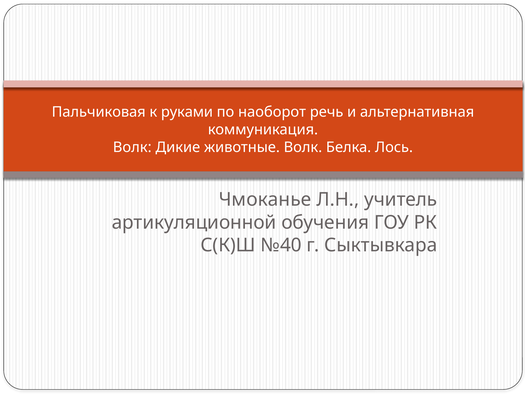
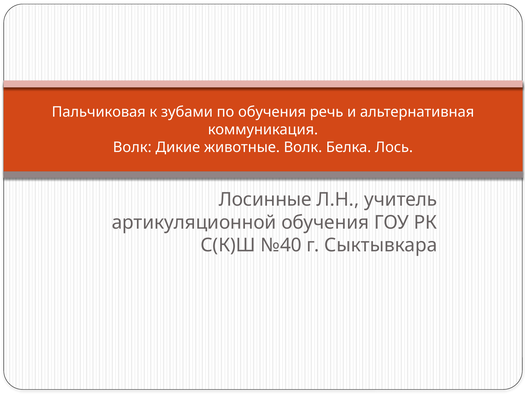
руками: руками -> зубами
по наоборот: наоборот -> обучения
Чмоканье: Чмоканье -> Лосинные
